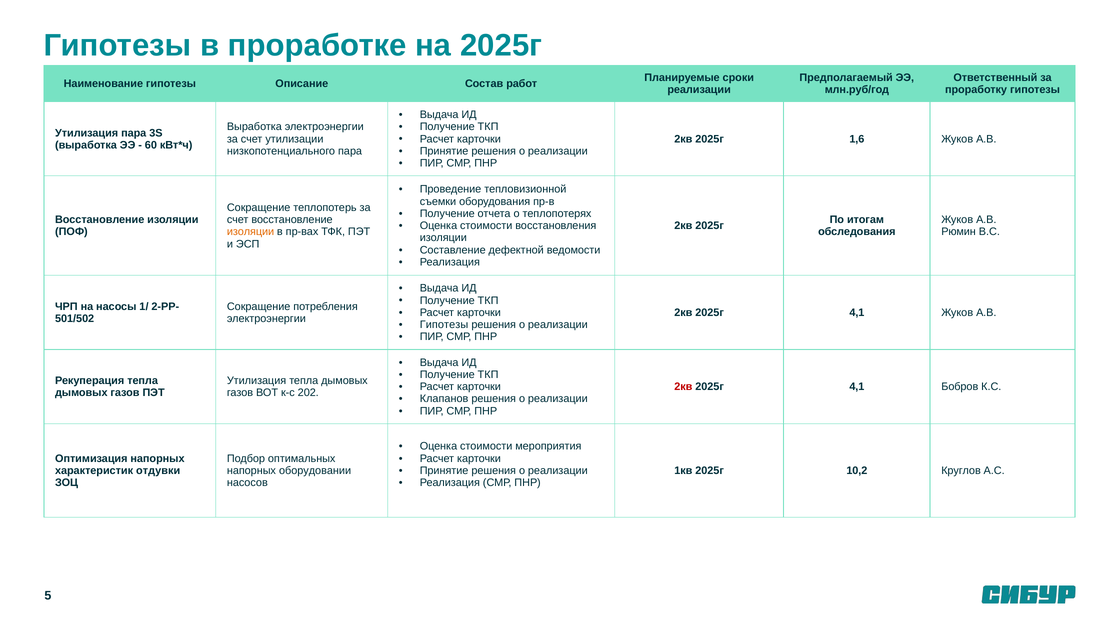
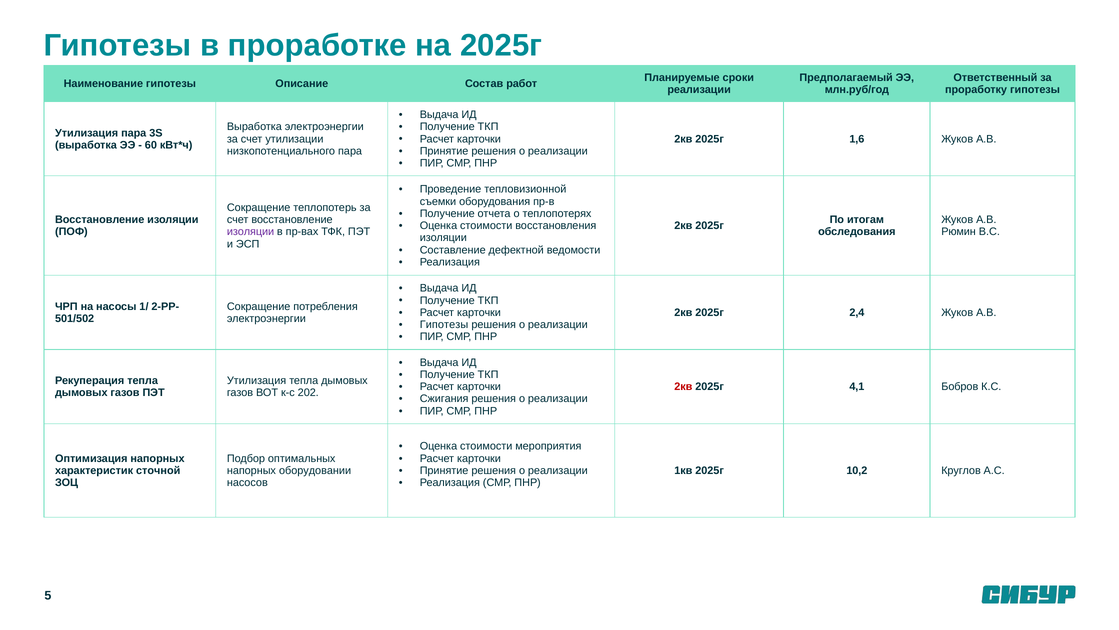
изоляции at (251, 232) colour: orange -> purple
4,1 at (857, 312): 4,1 -> 2,4
Клапанов: Клапанов -> Сжигания
отдувки: отдувки -> сточной
